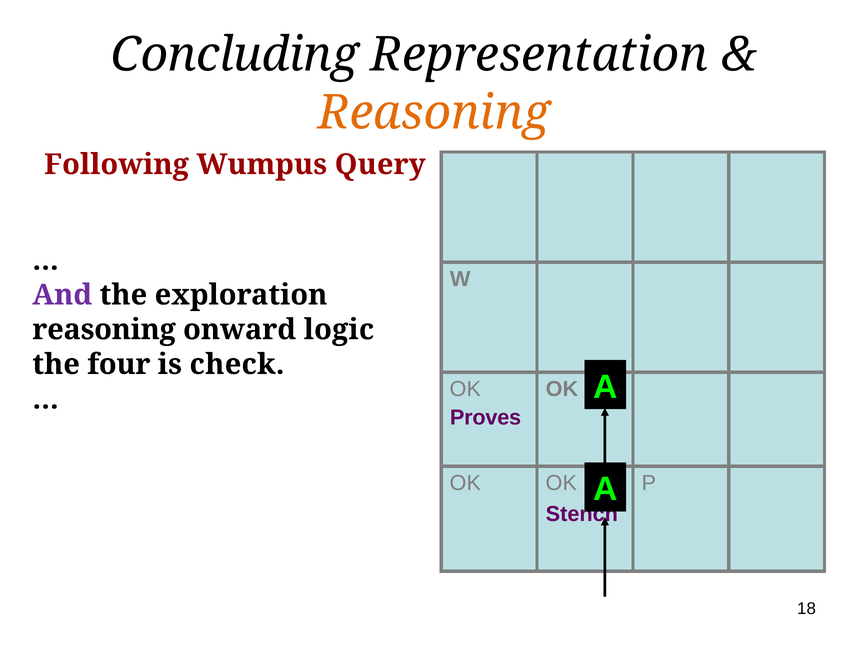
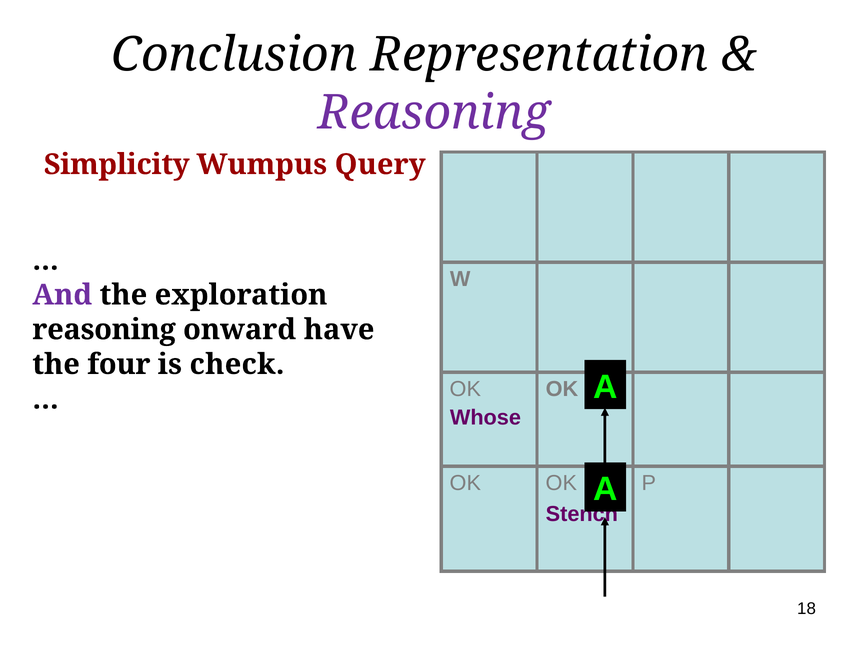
Concluding: Concluding -> Conclusion
Reasoning at (434, 113) colour: orange -> purple
Following: Following -> Simplicity
logic: logic -> have
Proves: Proves -> Whose
